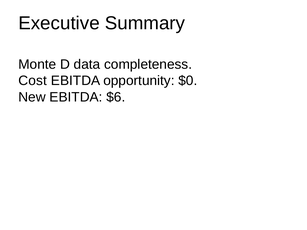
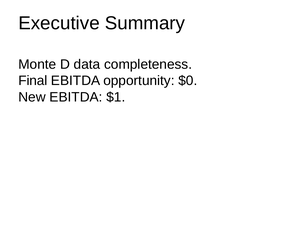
Cost: Cost -> Final
$6: $6 -> $1
